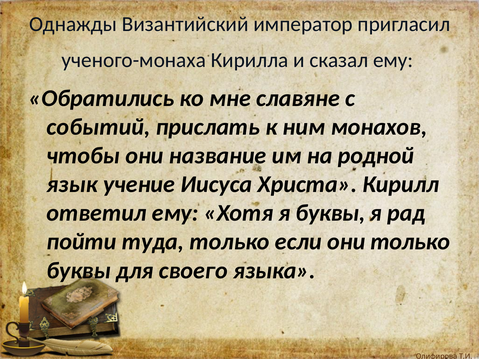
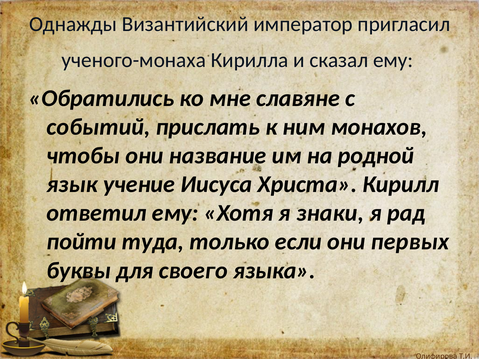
я буквы: буквы -> знаки
они только: только -> первых
